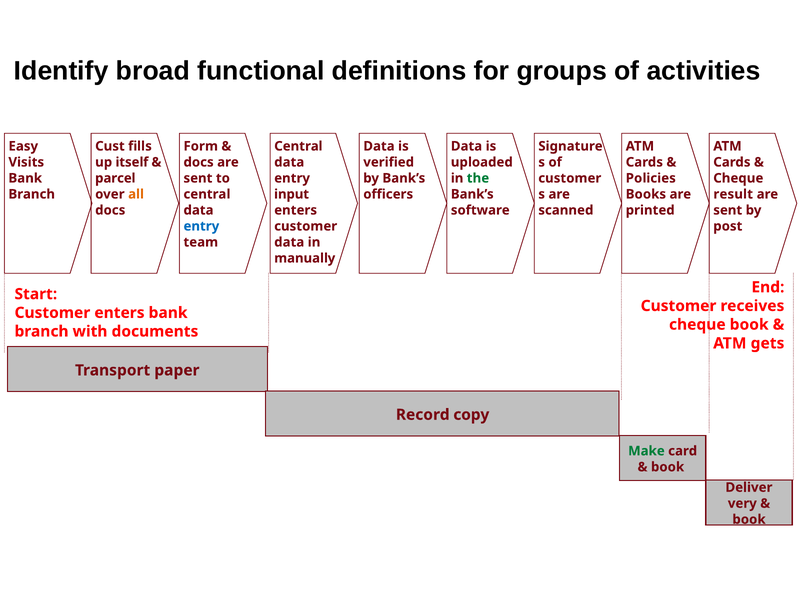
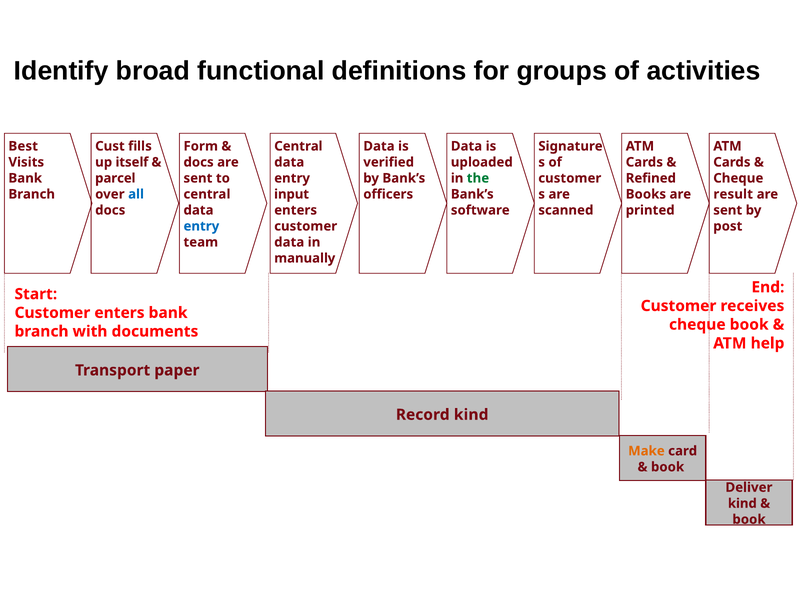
Easy: Easy -> Best
Policies: Policies -> Refined
all colour: orange -> blue
gets: gets -> help
Record copy: copy -> kind
Make colour: green -> orange
very at (742, 503): very -> kind
